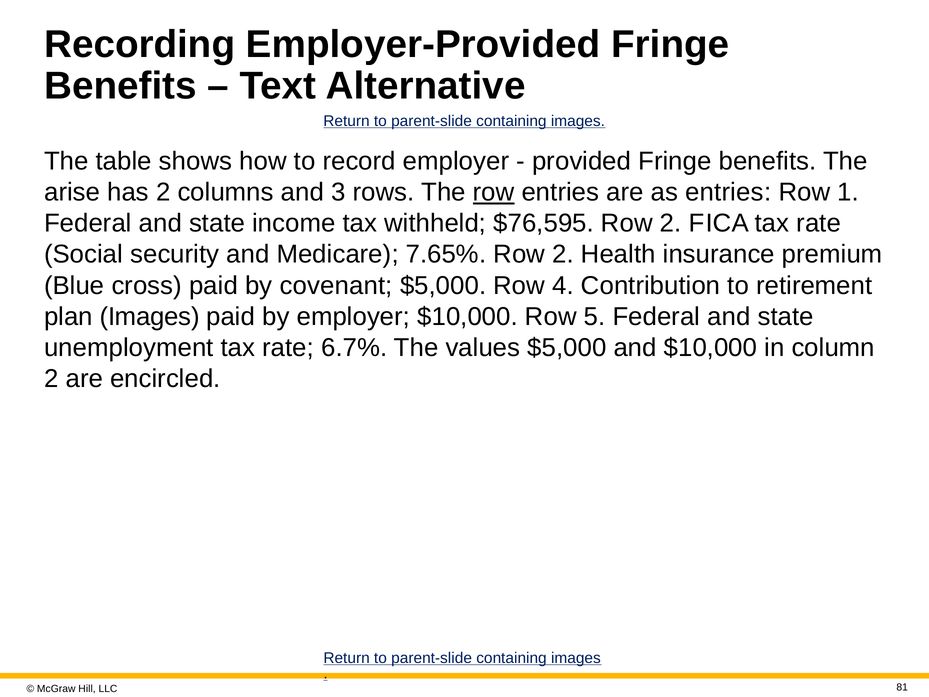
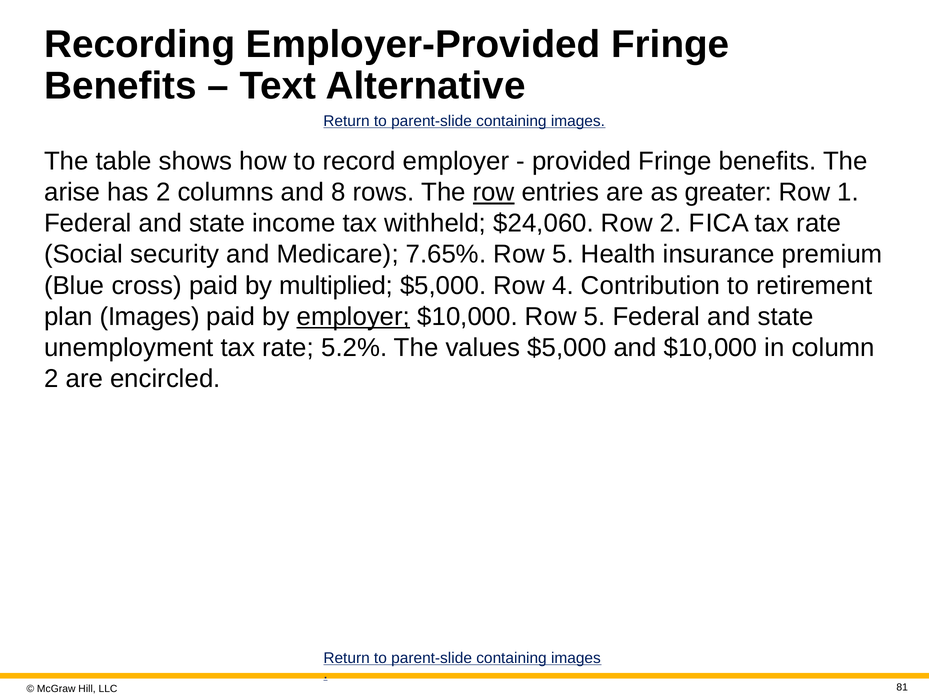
3: 3 -> 8
as entries: entries -> greater
$76,595: $76,595 -> $24,060
7.65% Row 2: 2 -> 5
covenant: covenant -> multiplied
employer at (353, 316) underline: none -> present
6.7%: 6.7% -> 5.2%
